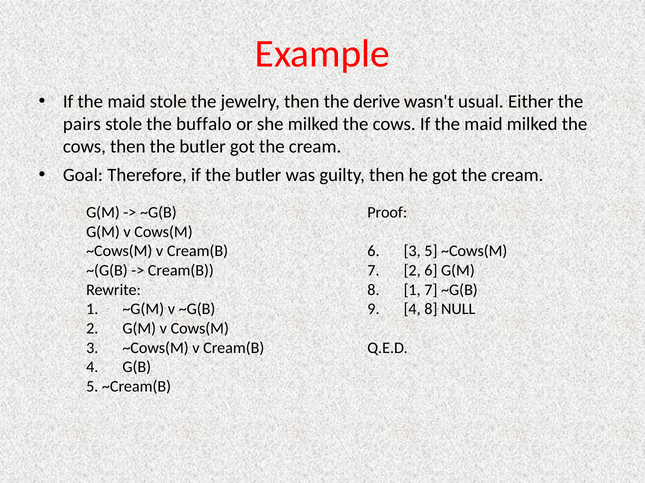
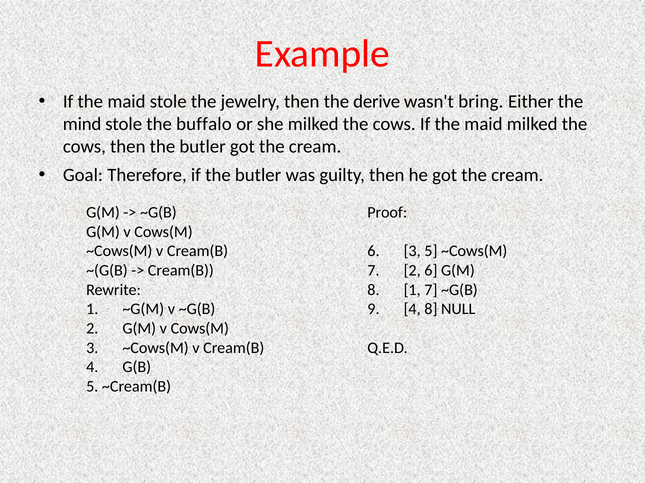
usual: usual -> bring
pairs: pairs -> mind
